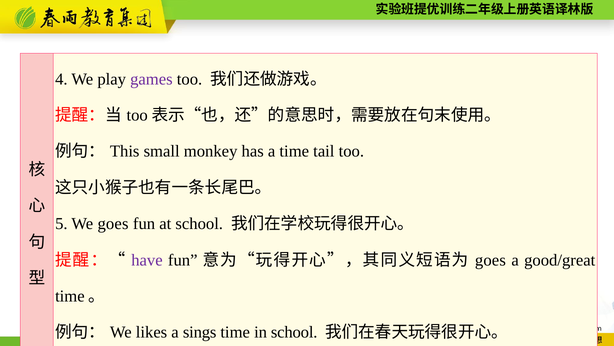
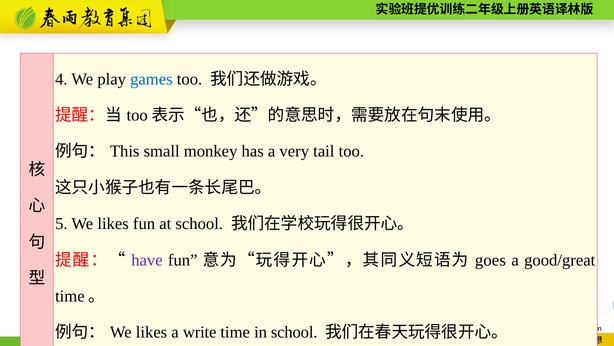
games colour: purple -> blue
a time: time -> very
5 We goes: goes -> likes
sings: sings -> write
